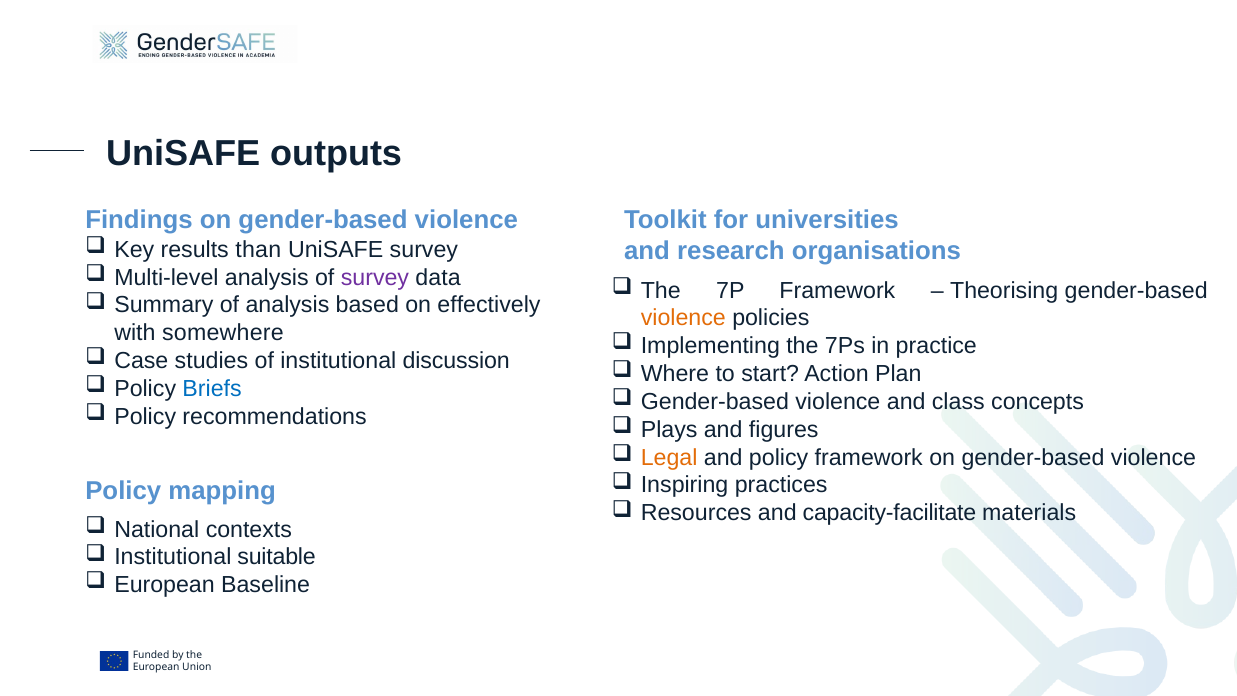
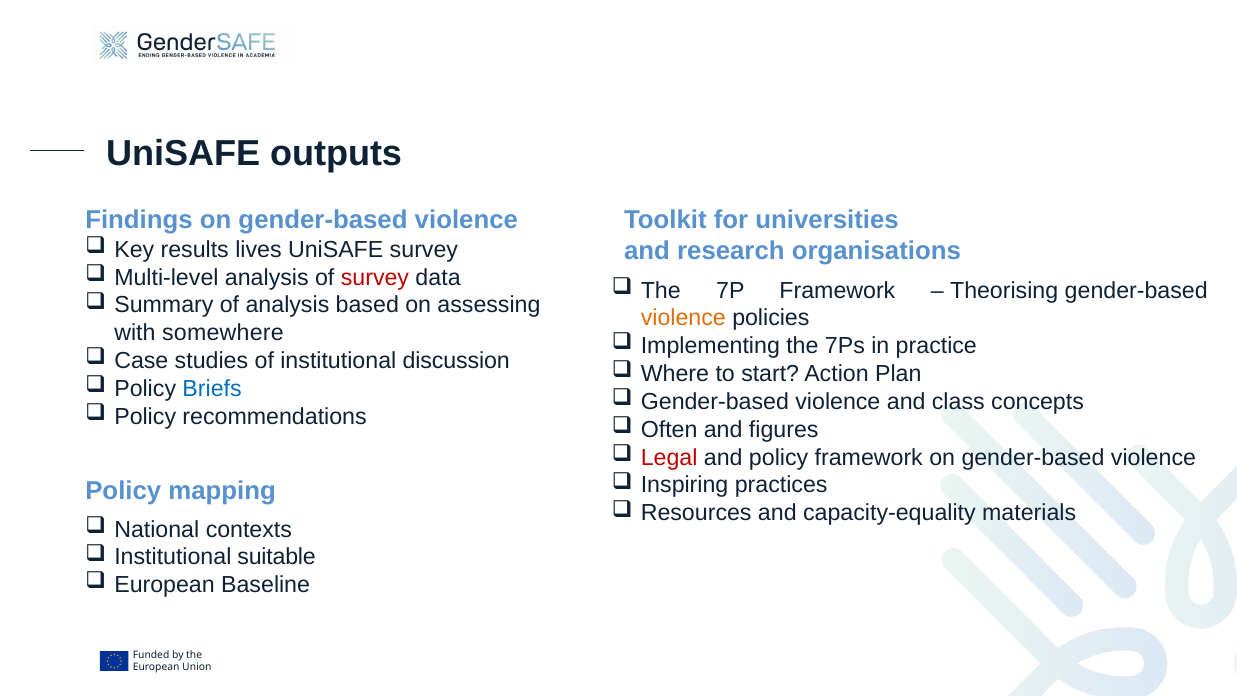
than: than -> lives
survey at (375, 277) colour: purple -> red
effectively: effectively -> assessing
Plays: Plays -> Often
Legal colour: orange -> red
capacity-facilitate: capacity-facilitate -> capacity-equality
